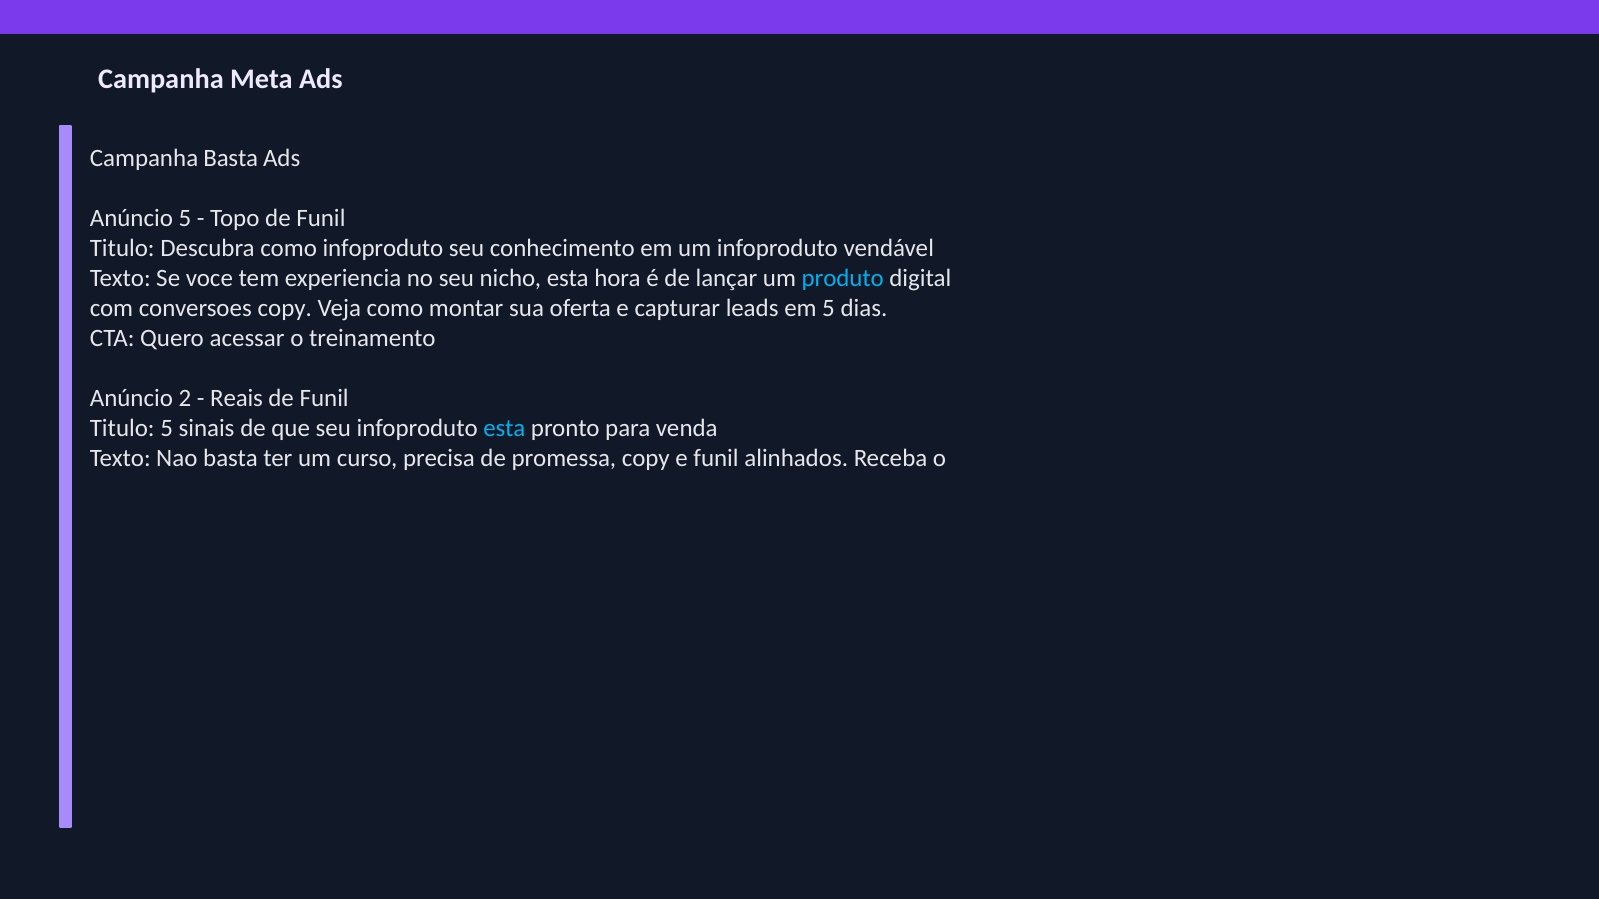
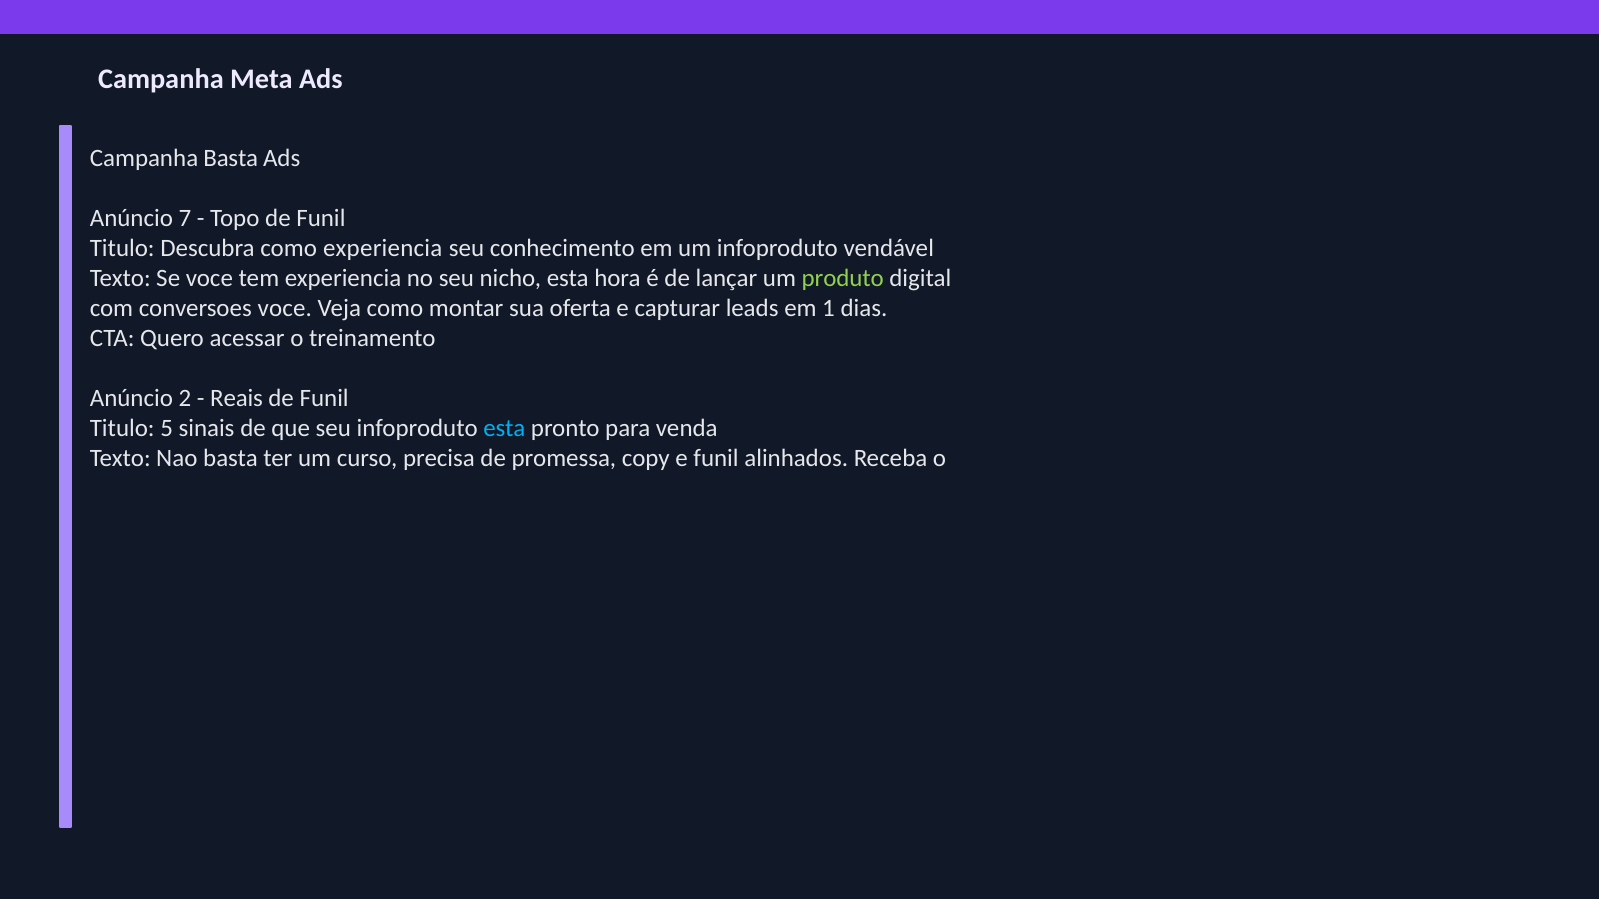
Anúncio 5: 5 -> 7
como infoproduto: infoproduto -> experiencia
produto colour: light blue -> light green
conversoes copy: copy -> voce
em 5: 5 -> 1
